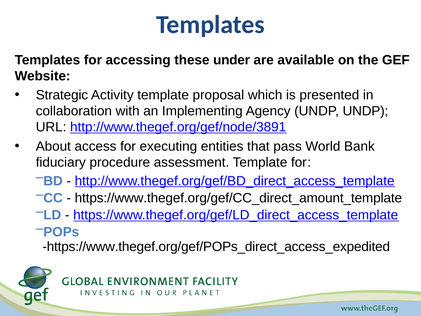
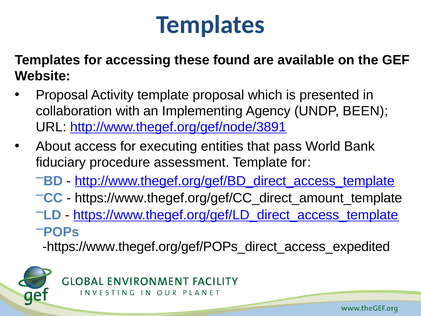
under: under -> found
Strategic at (62, 95): Strategic -> Proposal
UNDP UNDP: UNDP -> BEEN
